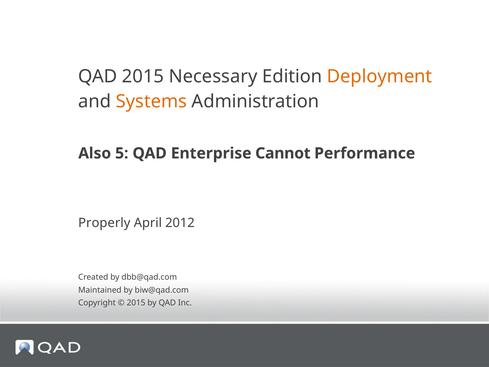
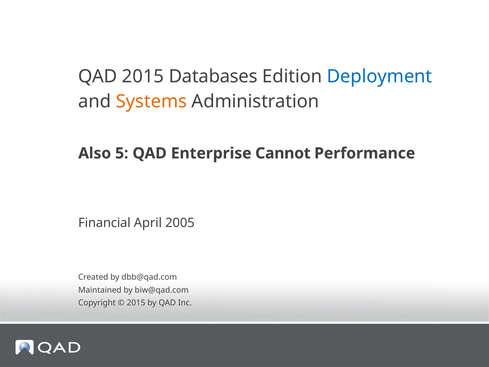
Necessary: Necessary -> Databases
Deployment colour: orange -> blue
Properly: Properly -> Financial
2012: 2012 -> 2005
